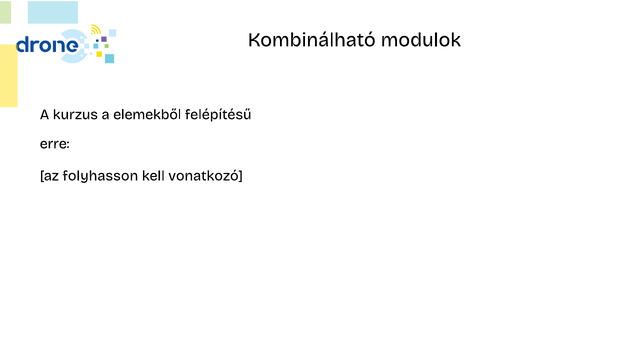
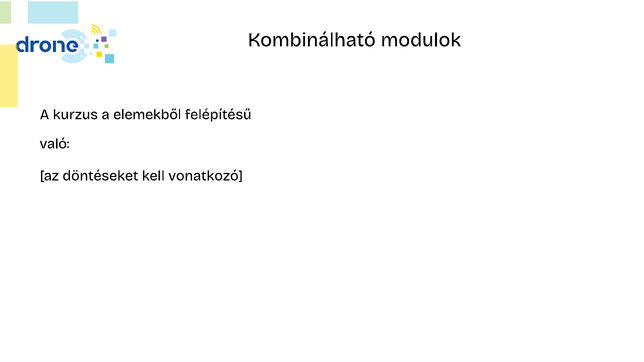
erre: erre -> való
folyhasson: folyhasson -> döntéseket
